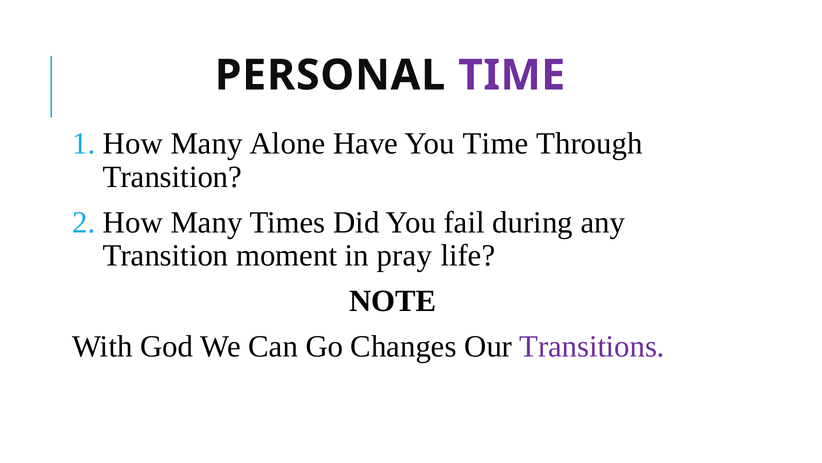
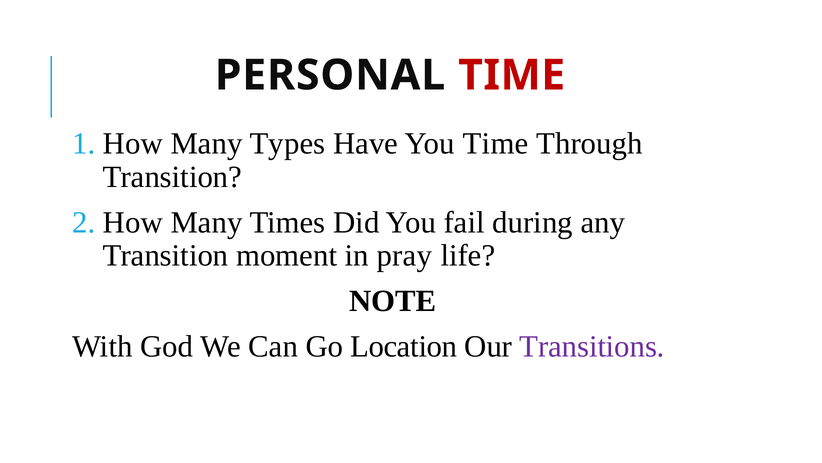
TIME at (512, 75) colour: purple -> red
Alone: Alone -> Types
Changes: Changes -> Location
